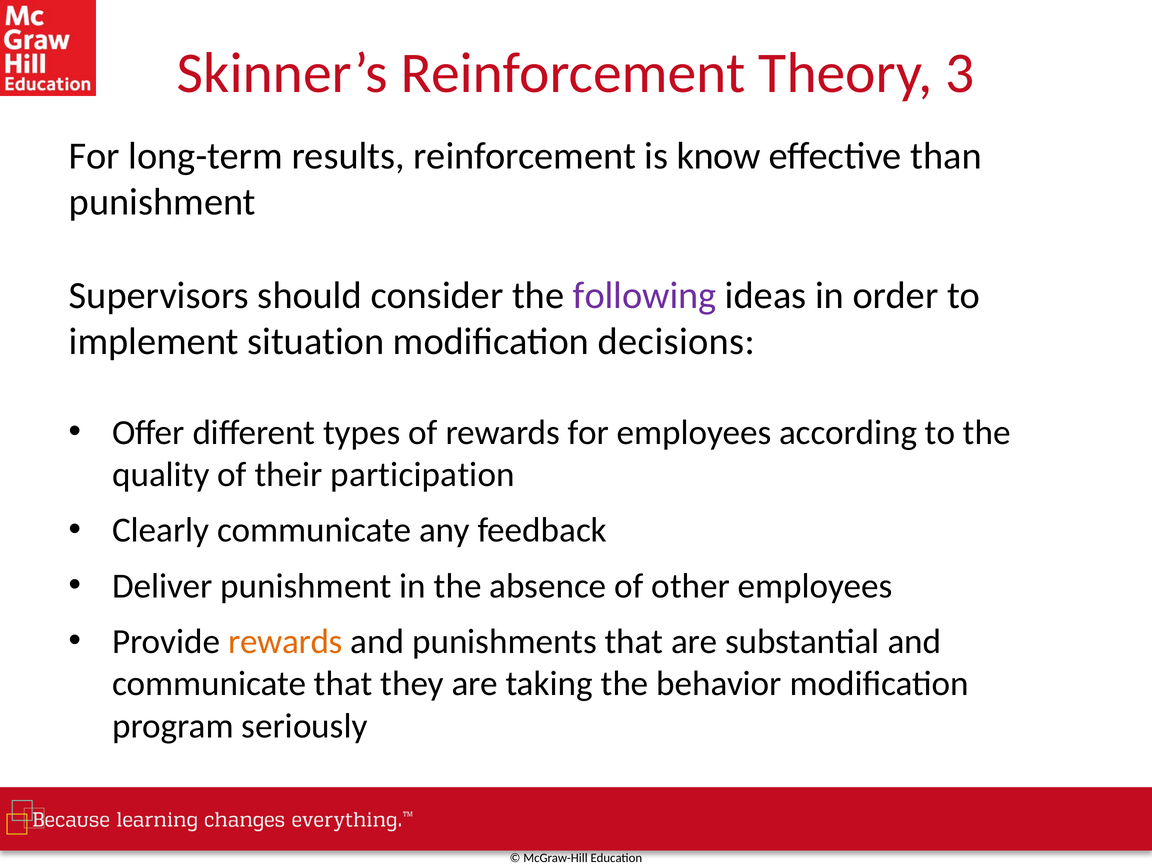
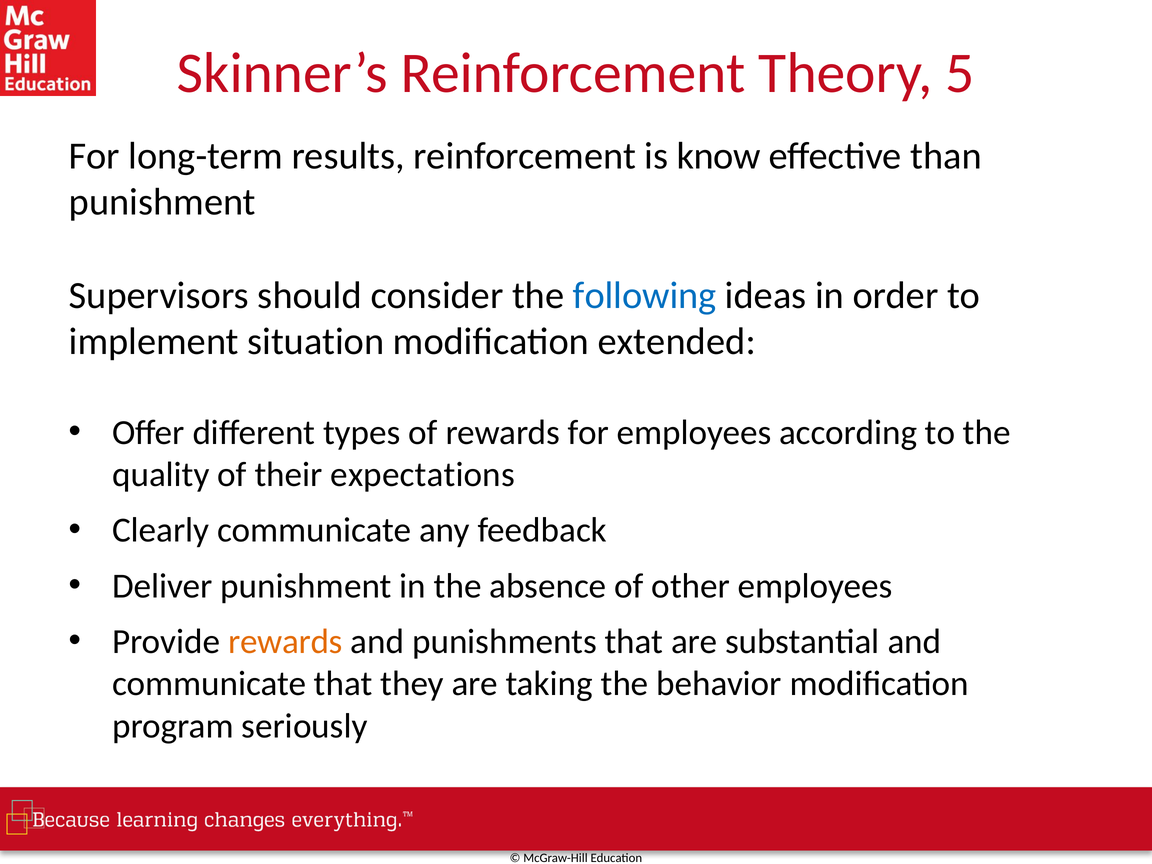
3: 3 -> 5
following colour: purple -> blue
decisions: decisions -> extended
participation: participation -> expectations
